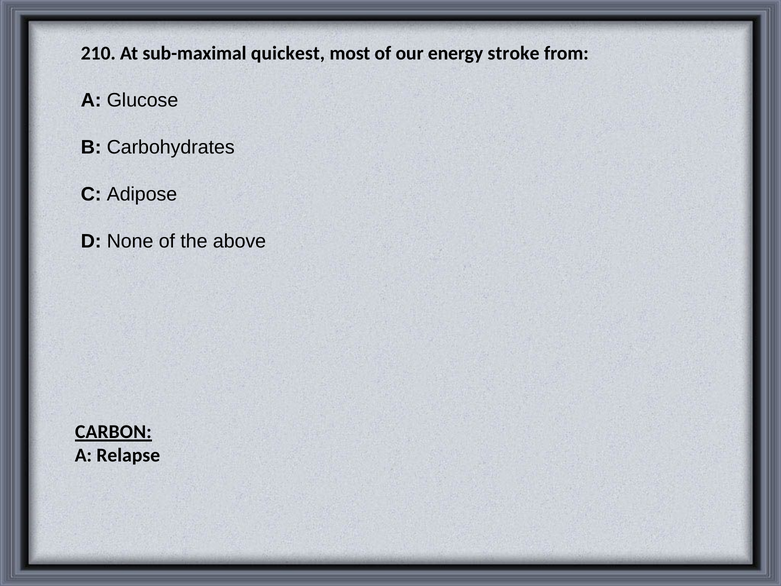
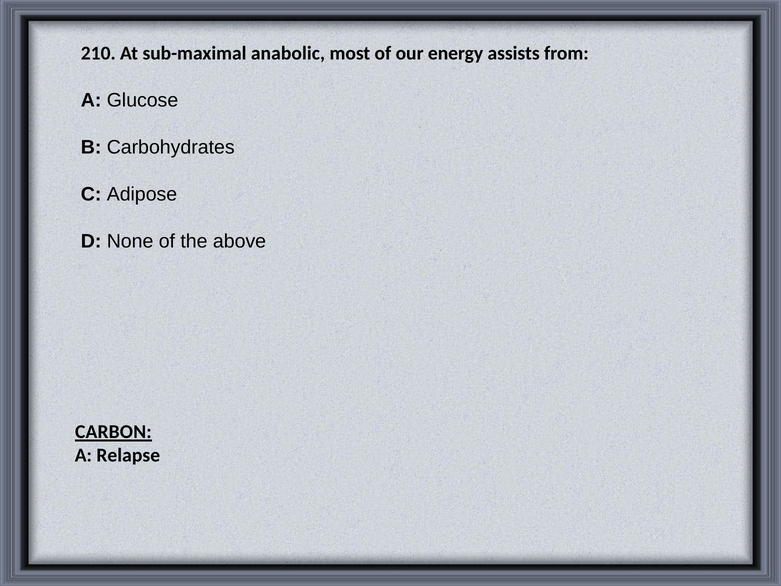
quickest: quickest -> anabolic
stroke: stroke -> assists
